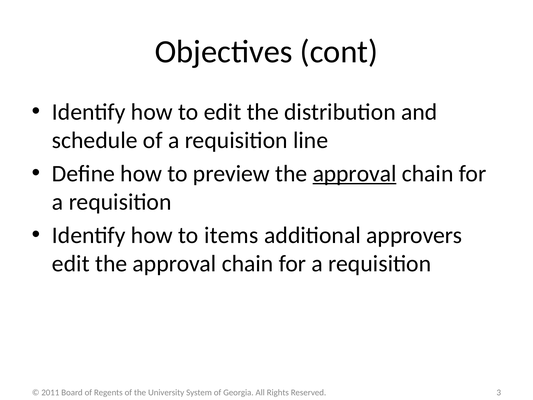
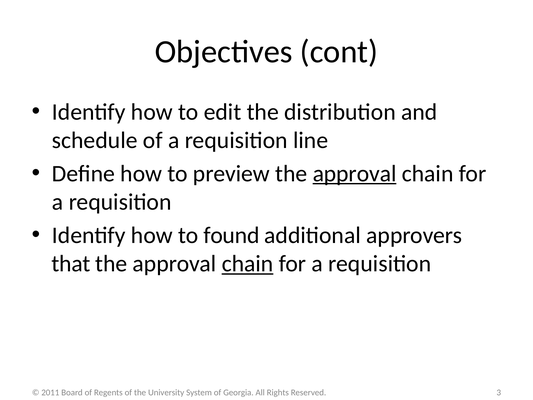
items: items -> found
edit at (71, 264): edit -> that
chain at (248, 264) underline: none -> present
